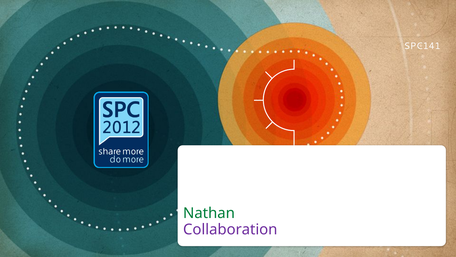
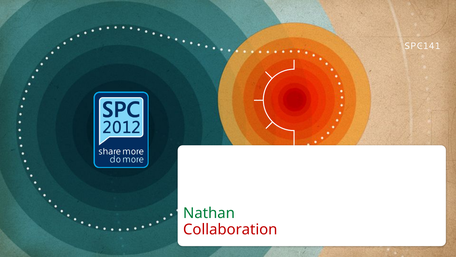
Collaboration colour: purple -> red
